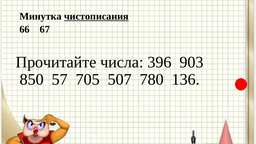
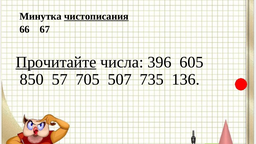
Прочитайте underline: none -> present
903: 903 -> 605
780: 780 -> 735
